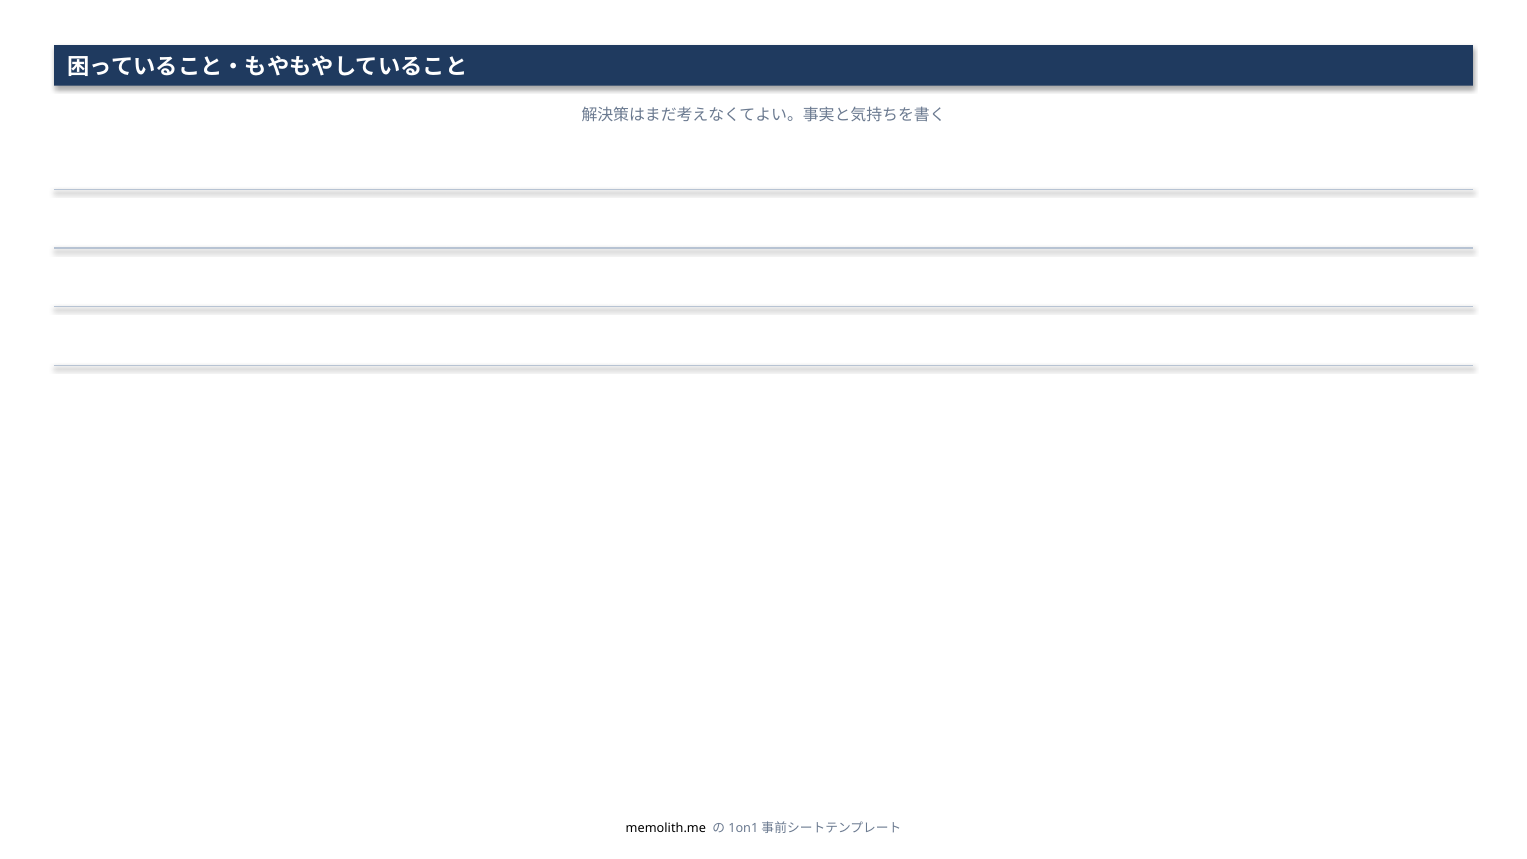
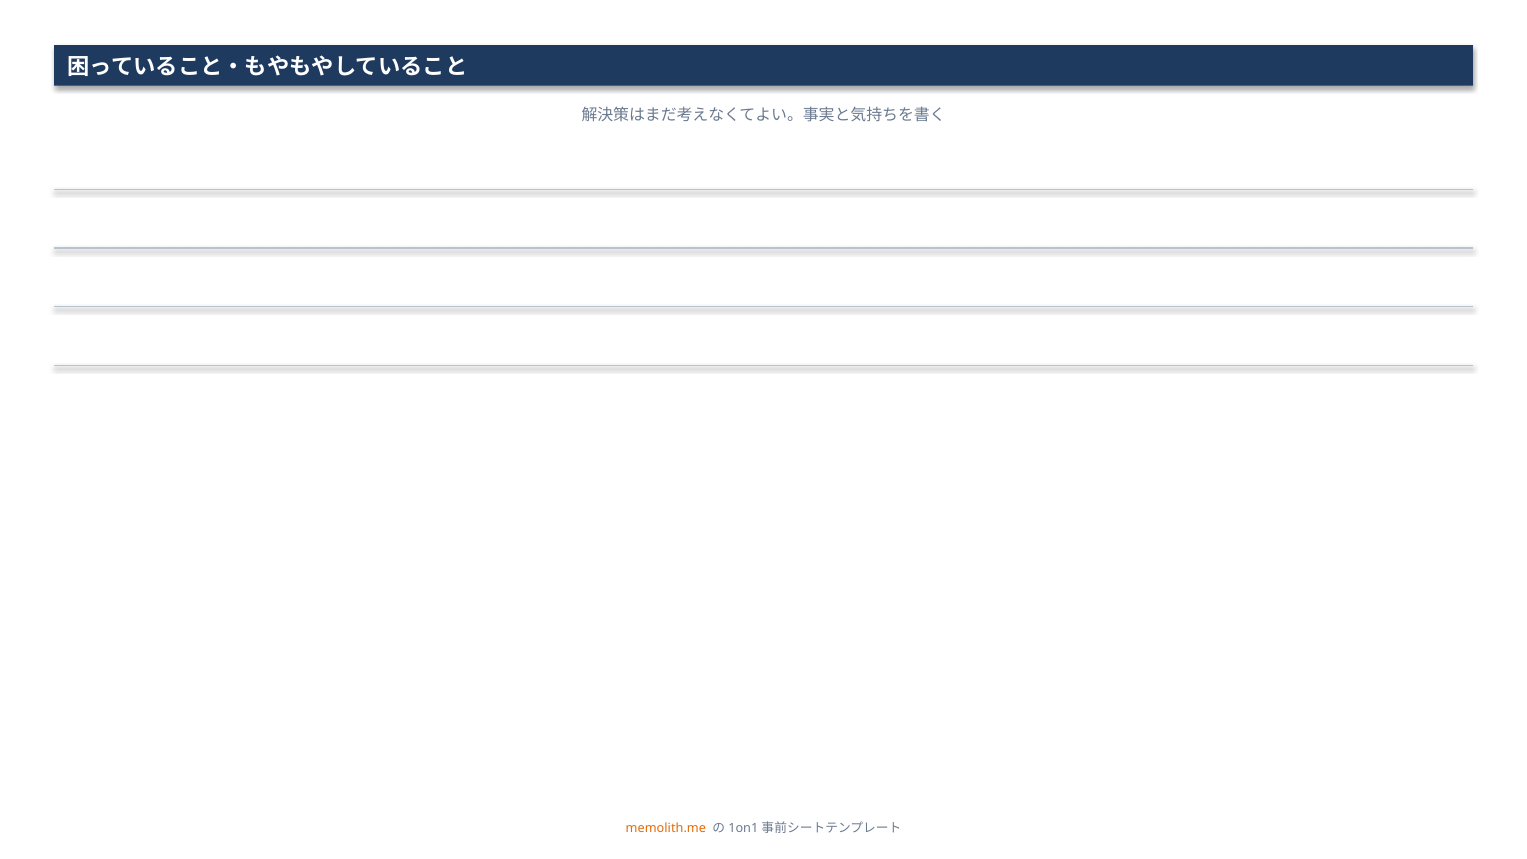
memolith.me colour: black -> orange
